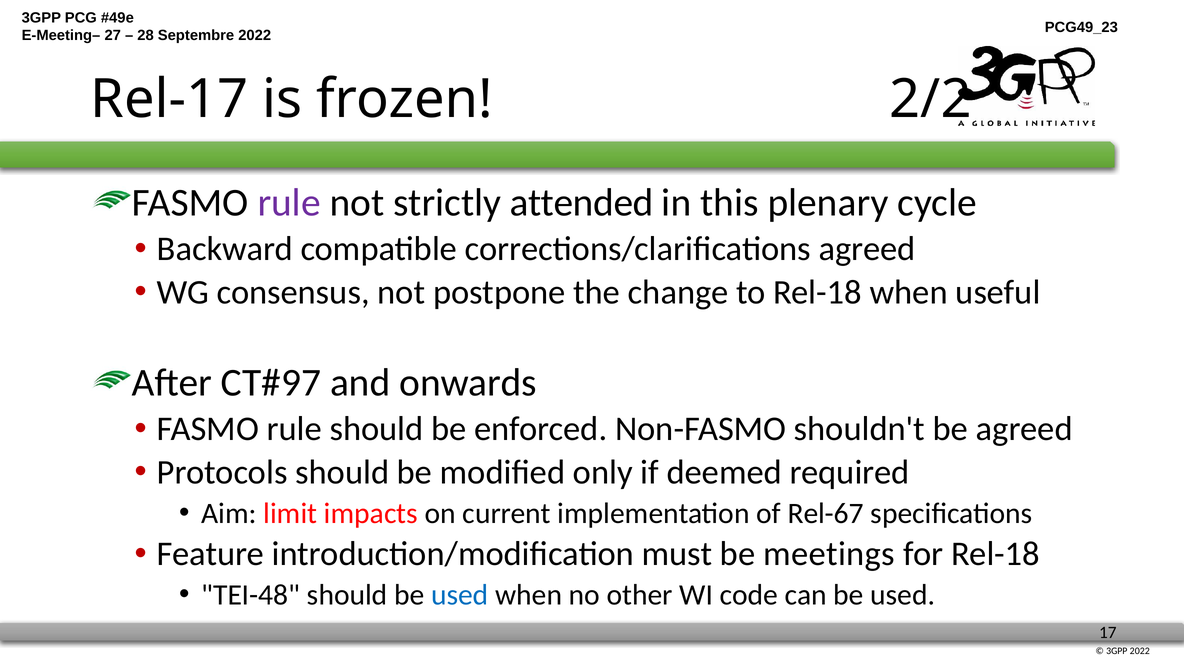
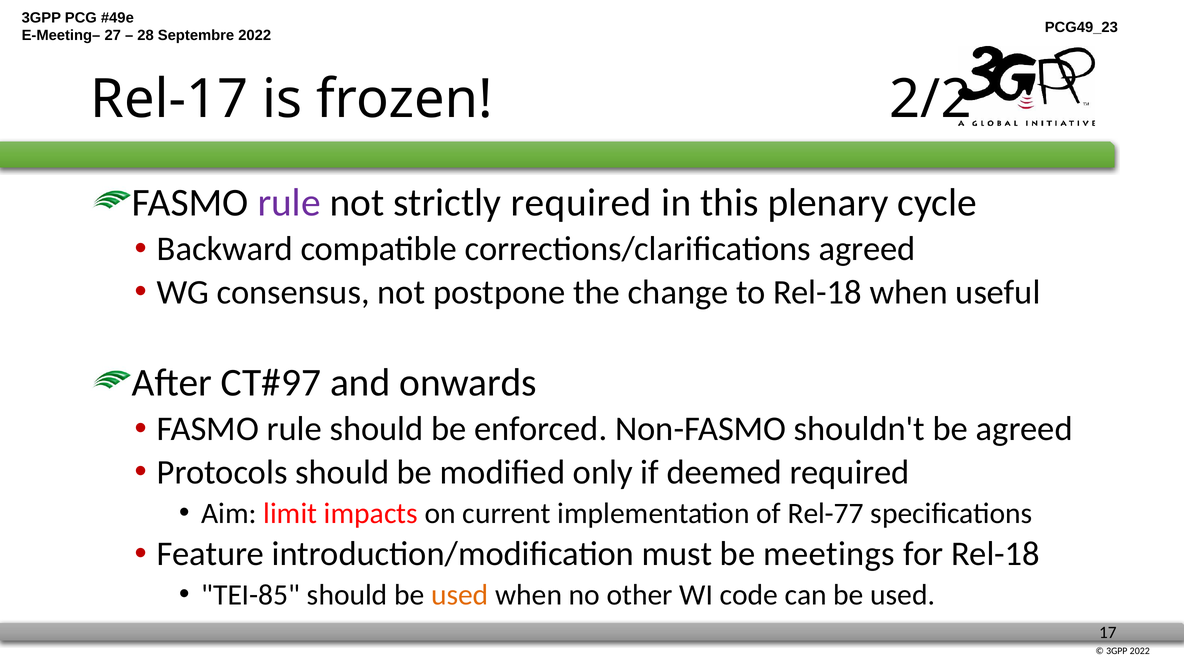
strictly attended: attended -> required
Rel-67: Rel-67 -> Rel-77
TEI-48: TEI-48 -> TEI-85
used at (460, 595) colour: blue -> orange
